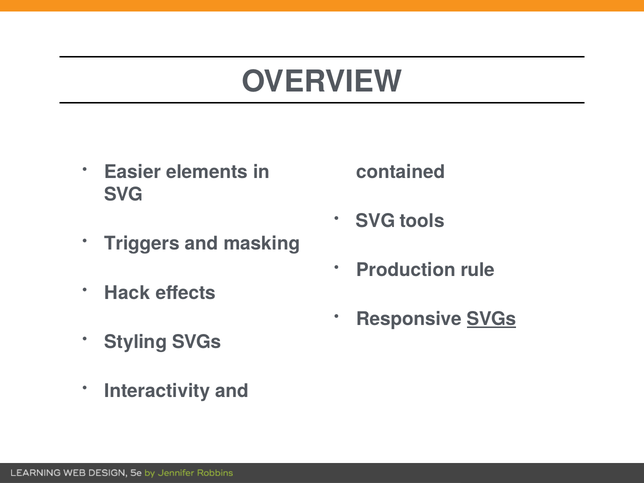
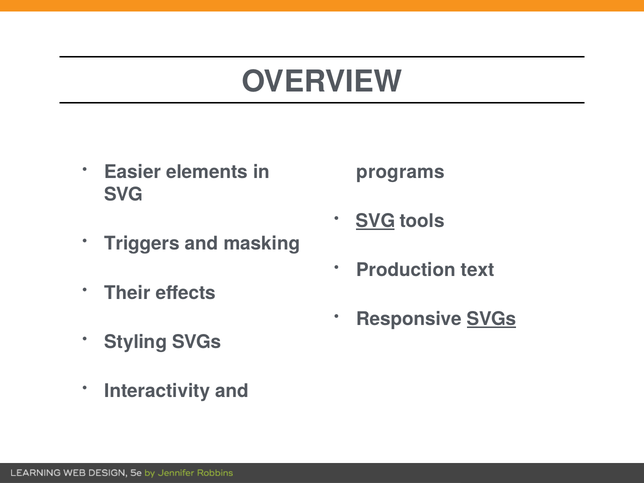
contained: contained -> programs
SVG at (375, 221) underline: none -> present
rule: rule -> text
Hack: Hack -> Their
